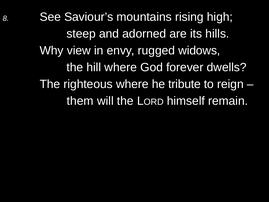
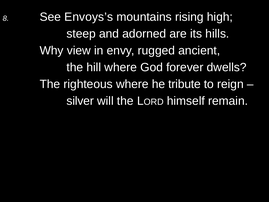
Saviour’s: Saviour’s -> Envoys’s
widows: widows -> ancient
them: them -> silver
